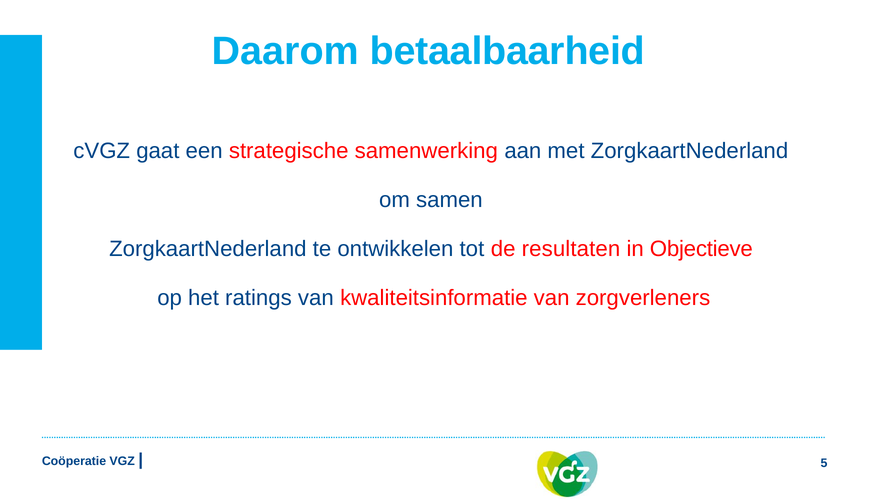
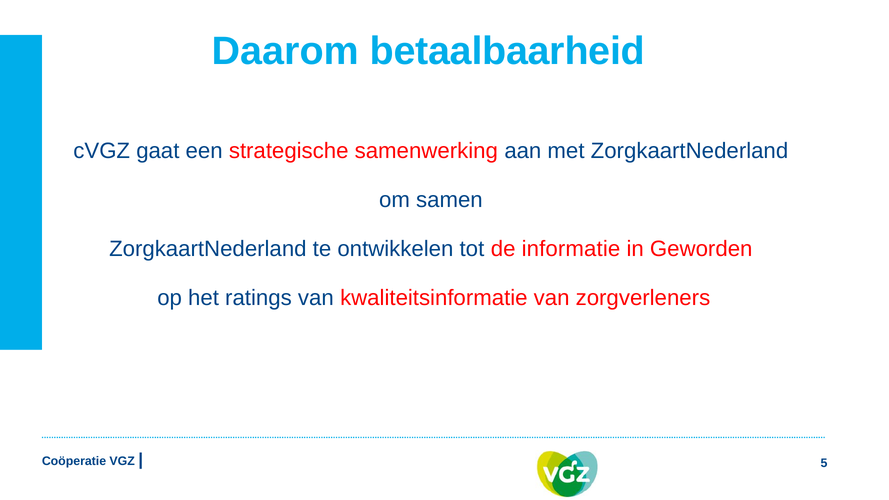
resultaten: resultaten -> informatie
Objectieve: Objectieve -> Geworden
